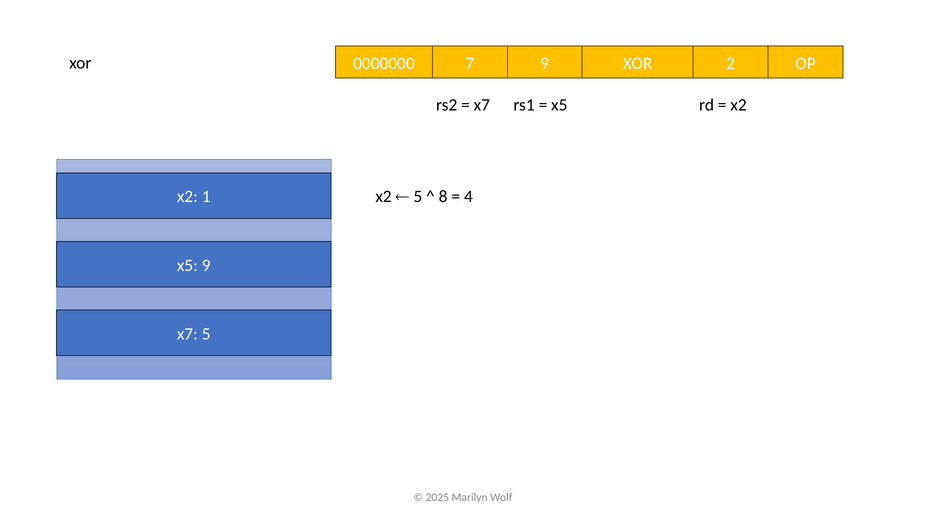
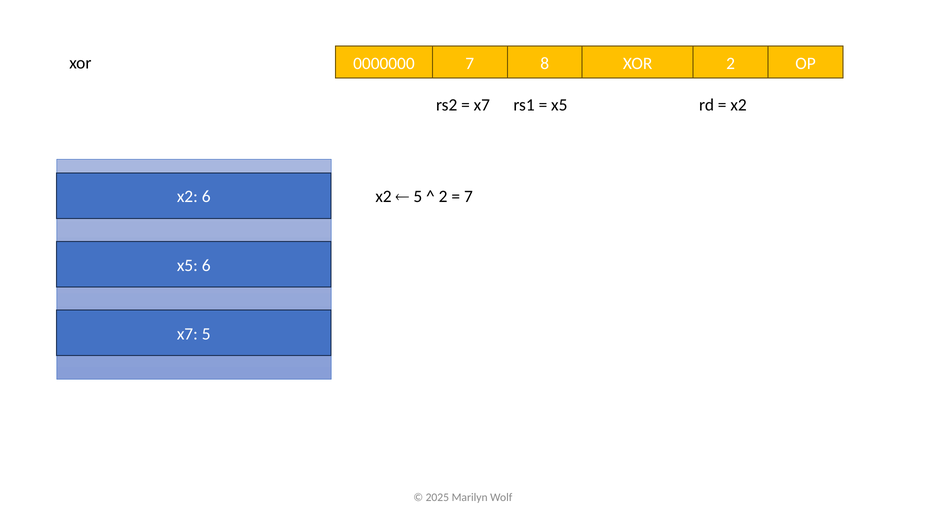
7 9: 9 -> 8
8 at (443, 196): 8 -> 2
4 at (468, 196): 4 -> 7
x2 1: 1 -> 6
x5 9: 9 -> 6
